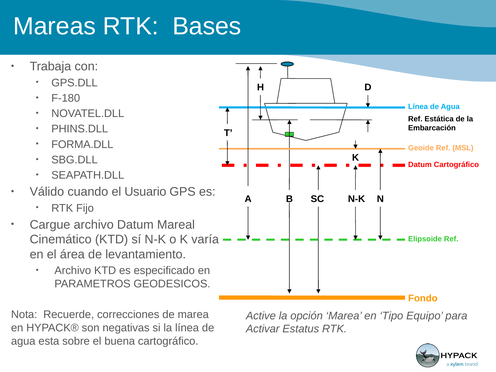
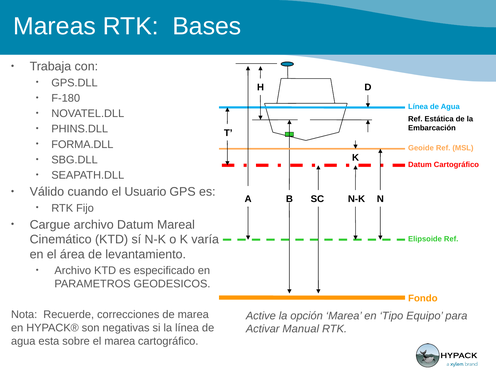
Estatus: Estatus -> Manual
el buena: buena -> marea
